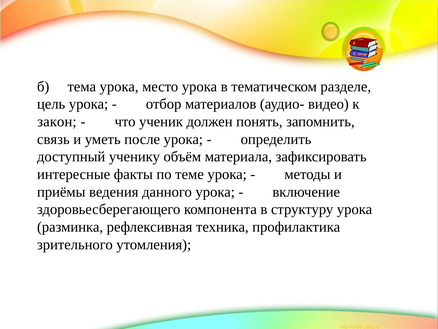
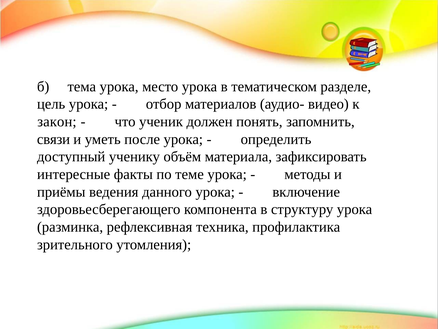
связь: связь -> связи
